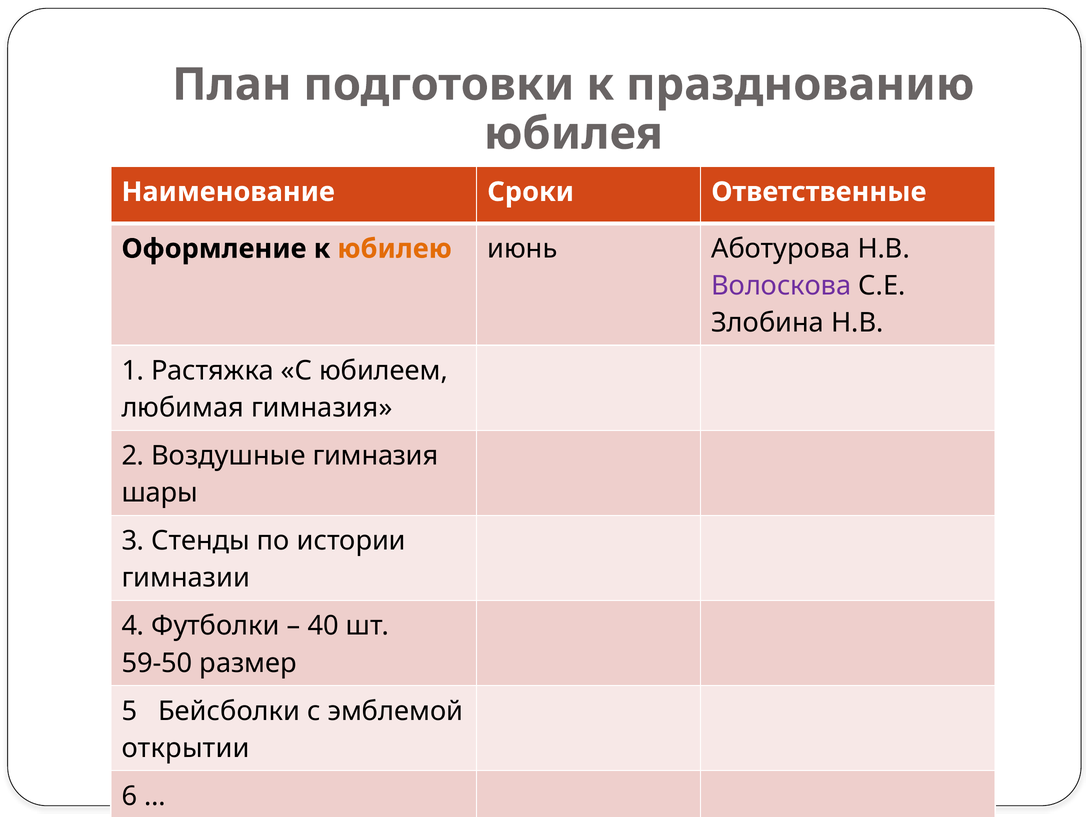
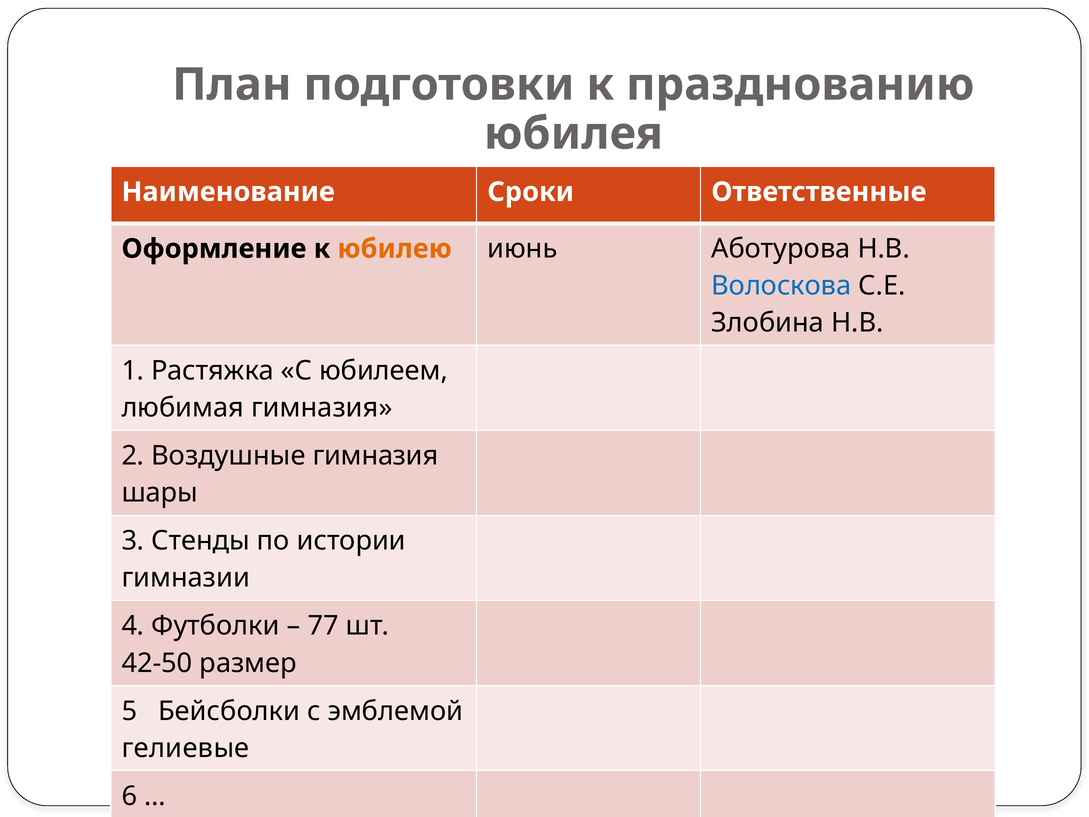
Волоскова colour: purple -> blue
40: 40 -> 77
59-50: 59-50 -> 42-50
открытии: открытии -> гелиевые
